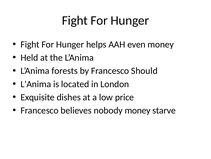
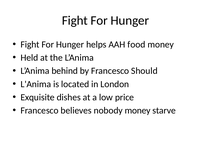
even: even -> food
forests: forests -> behind
